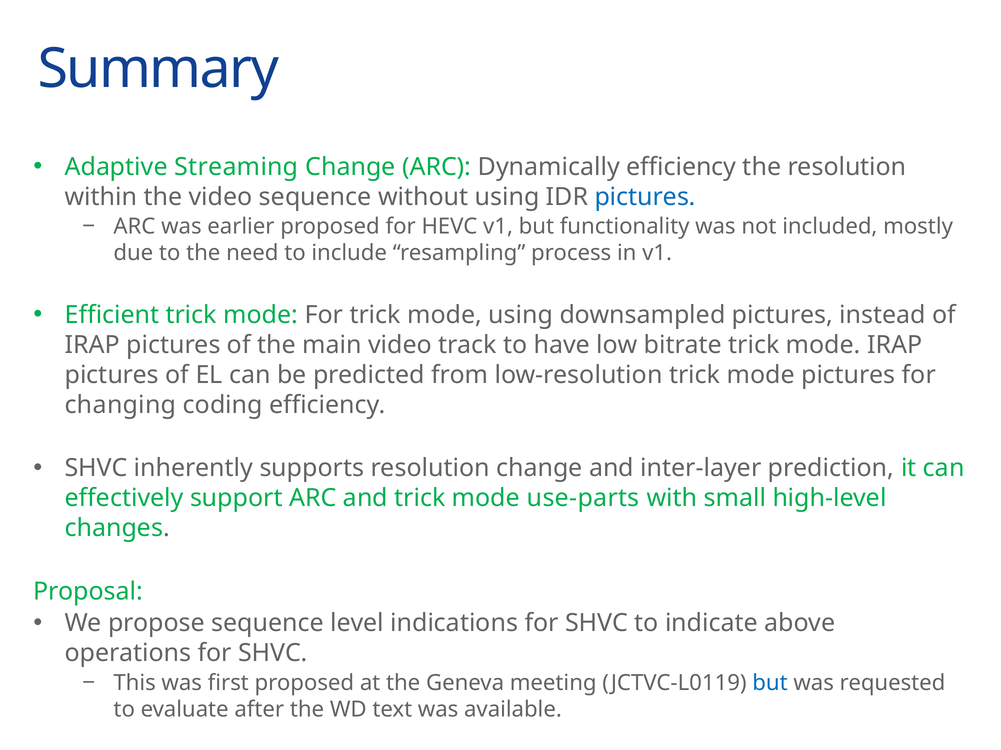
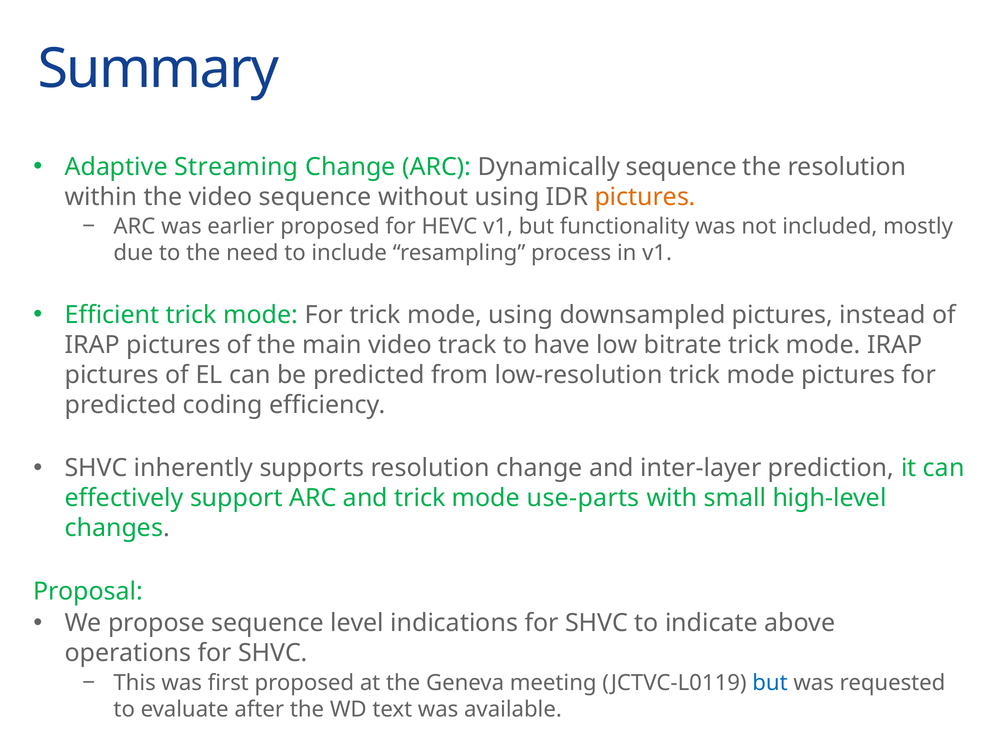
Dynamically efficiency: efficiency -> sequence
pictures at (645, 197) colour: blue -> orange
changing at (120, 405): changing -> predicted
